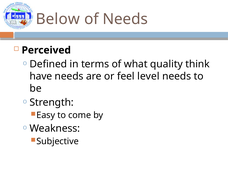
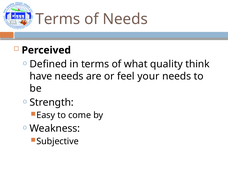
Below at (58, 19): Below -> Terms
level: level -> your
